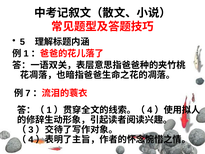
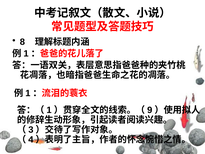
5: 5 -> 8
7 at (28, 93): 7 -> 1
4 at (150, 110): 4 -> 9
